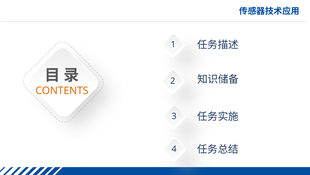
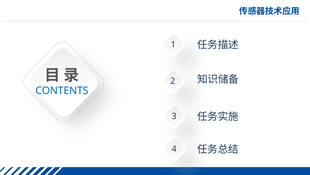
CONTENTS colour: orange -> blue
